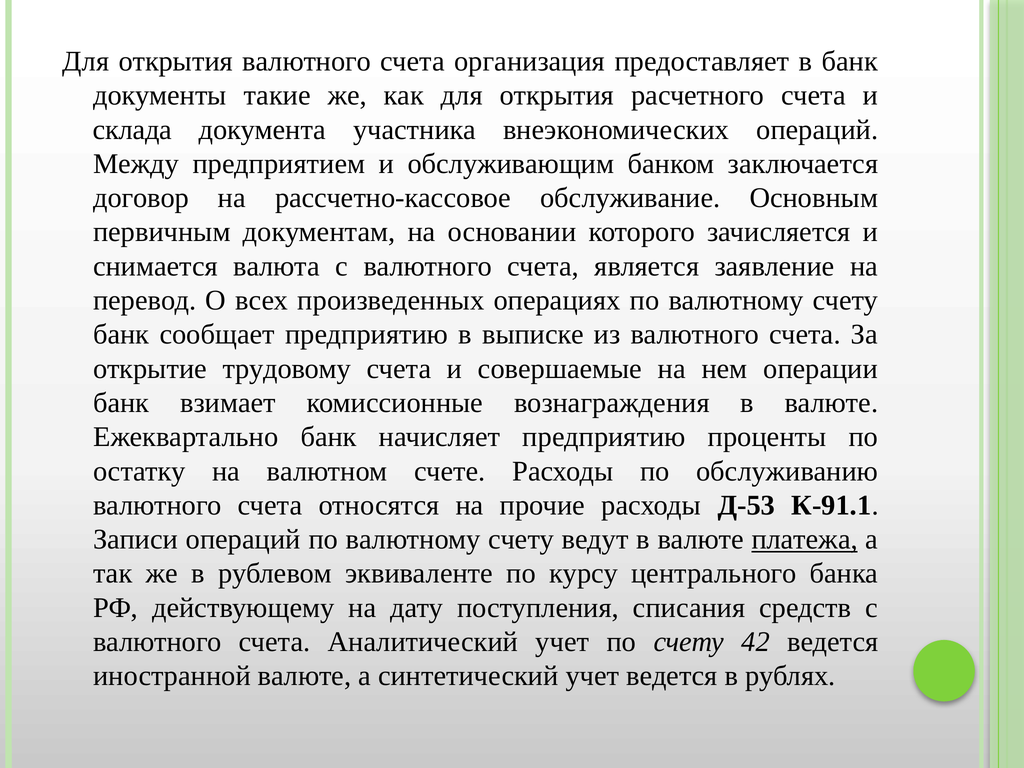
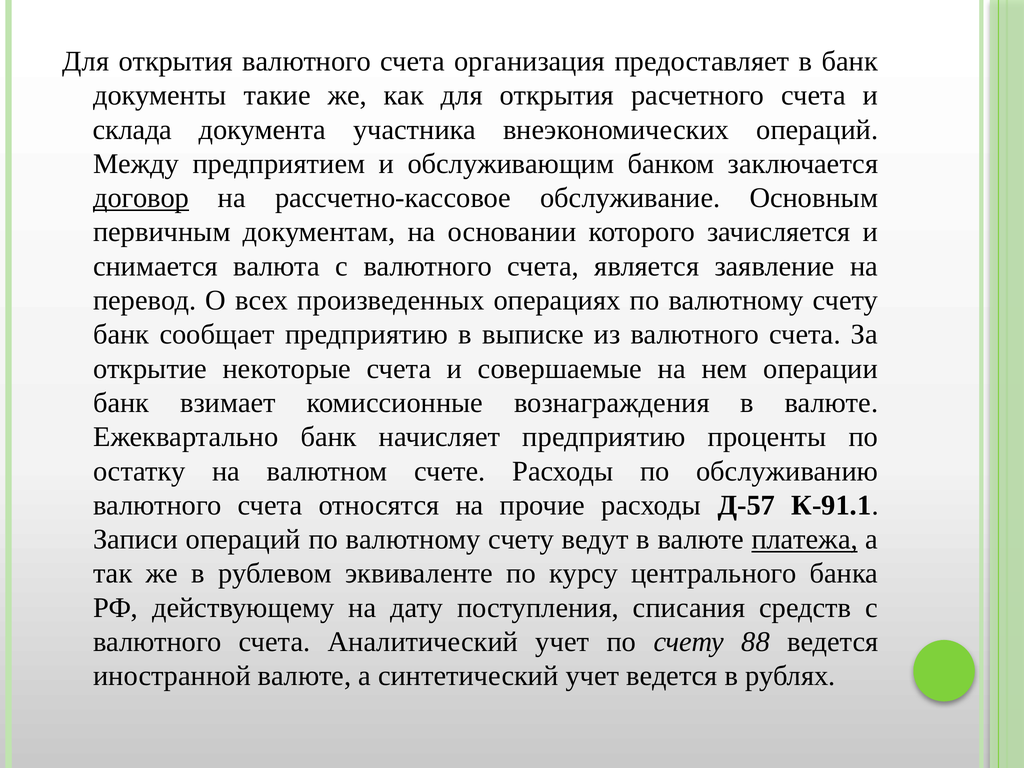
договор underline: none -> present
трудовому: трудовому -> некоторые
Д-53: Д-53 -> Д-57
42: 42 -> 88
